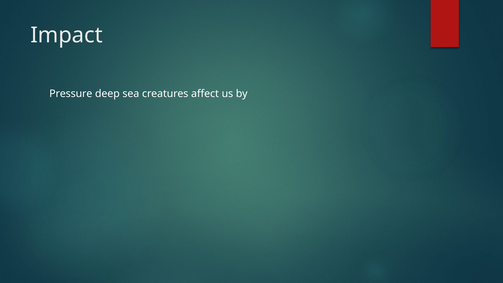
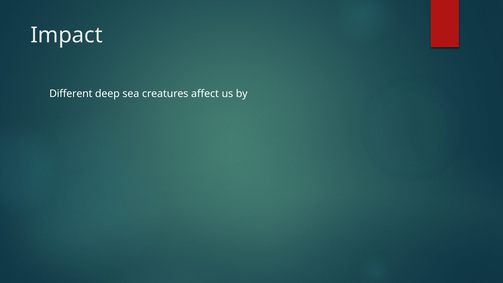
Pressure: Pressure -> Different
